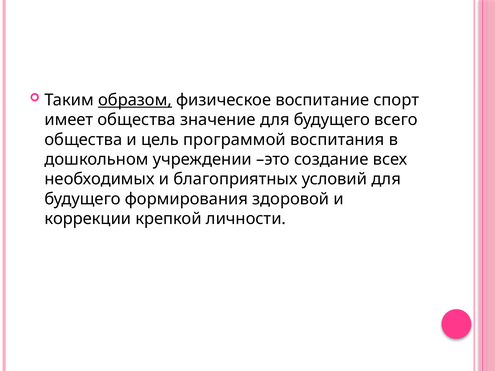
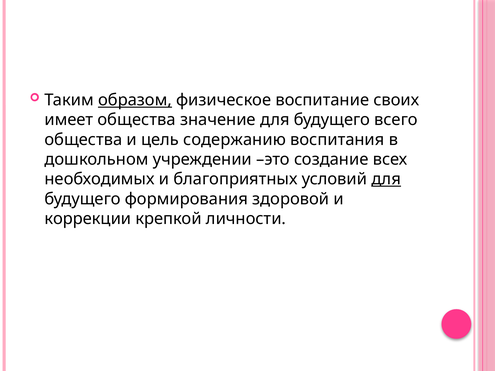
спорт: спорт -> своих
программой: программой -> содержанию
для at (386, 179) underline: none -> present
